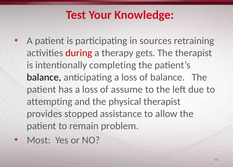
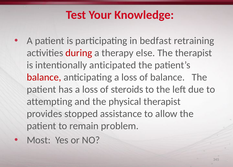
sources: sources -> bedfast
gets: gets -> else
completing: completing -> anticipated
balance at (44, 78) colour: black -> red
assume: assume -> steroids
